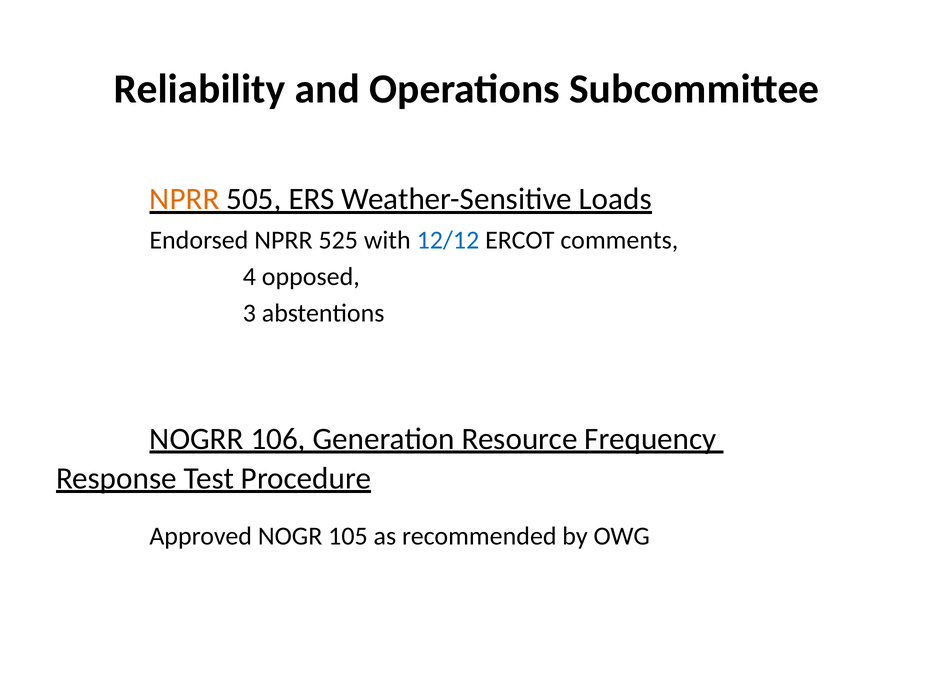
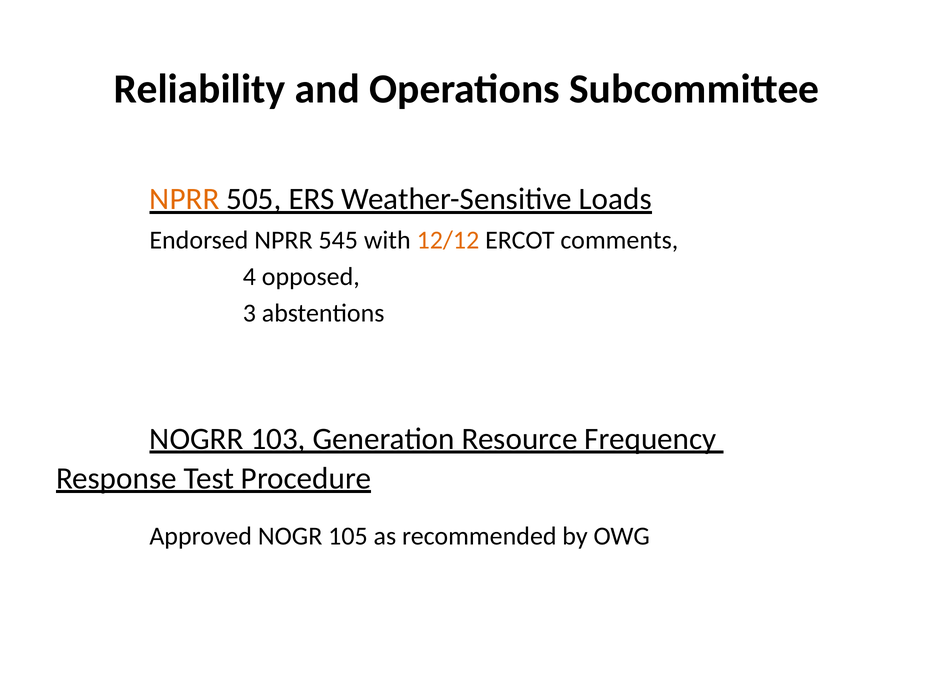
525: 525 -> 545
12/12 colour: blue -> orange
106: 106 -> 103
